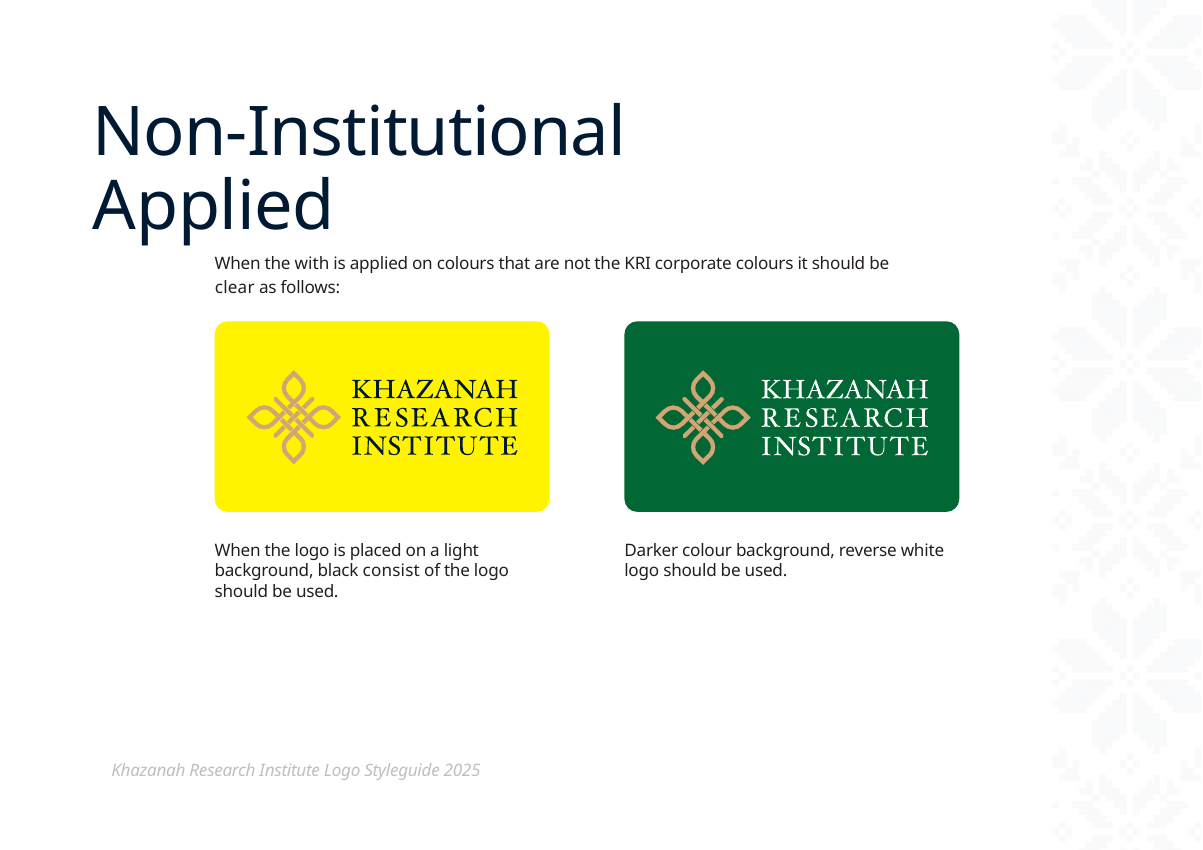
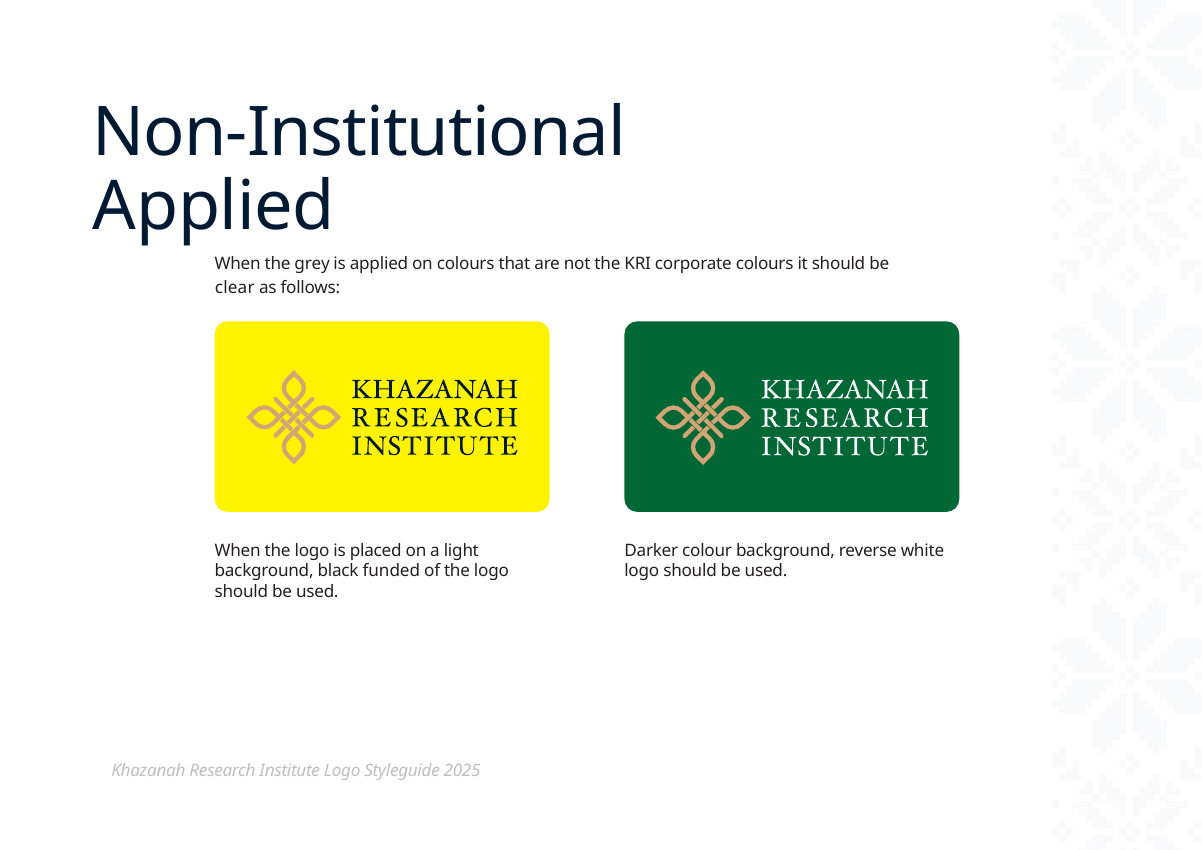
with: with -> grey
consist: consist -> funded
